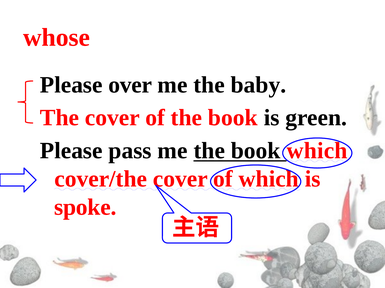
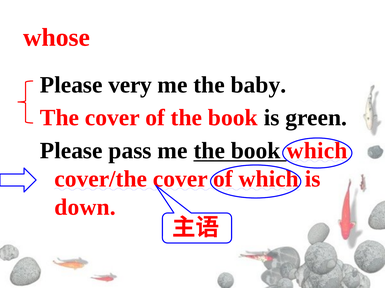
over: over -> very
spoke: spoke -> down
